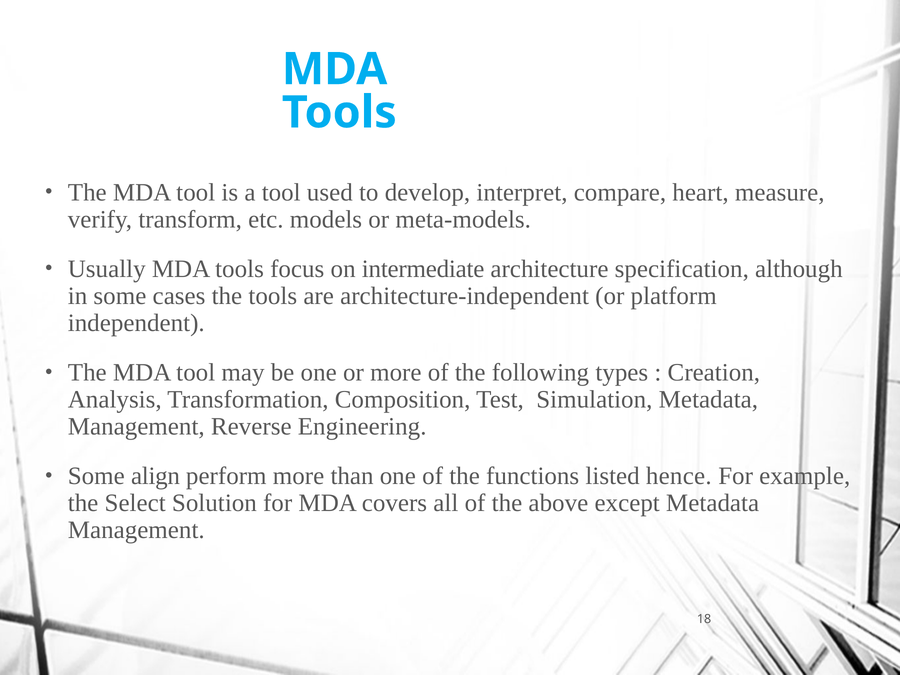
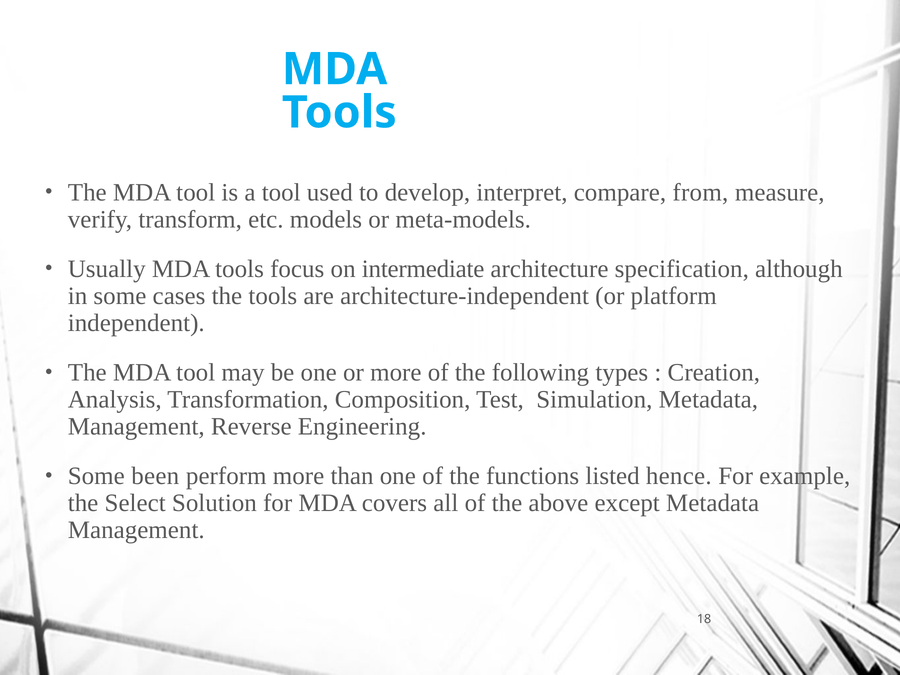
heart: heart -> from
align: align -> been
